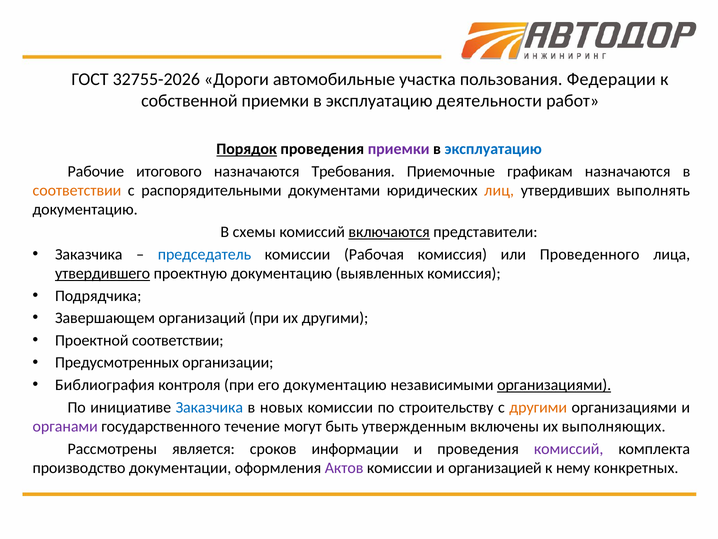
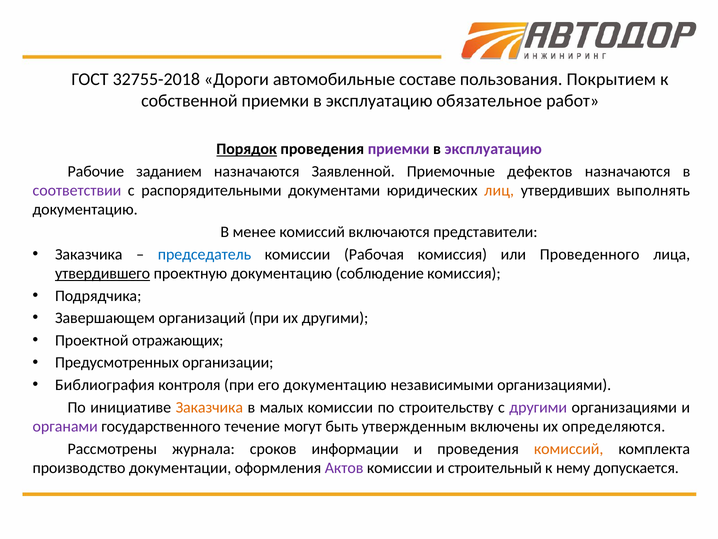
32755-2026: 32755-2026 -> 32755-2018
участка: участка -> составе
Федерации: Федерации -> Покрытием
деятельности: деятельности -> обязательное
эксплуатацию at (493, 149) colour: blue -> purple
итогового: итогового -> заданием
Требования: Требования -> Заявленной
графикам: графикам -> дефектов
соответствии at (77, 190) colour: orange -> purple
схемы: схемы -> менее
включаются underline: present -> none
выявленных: выявленных -> соблюдение
Проектной соответствии: соответствии -> отражающих
организациями at (554, 385) underline: present -> none
Заказчика at (209, 407) colour: blue -> orange
новых: новых -> малых
другими at (538, 407) colour: orange -> purple
выполняющих: выполняющих -> определяются
является: является -> журнала
комиссий at (569, 448) colour: purple -> orange
организацией: организацией -> строительный
конкретных: конкретных -> допускается
